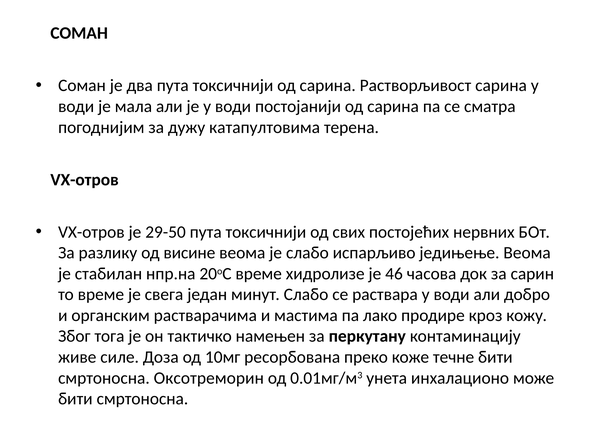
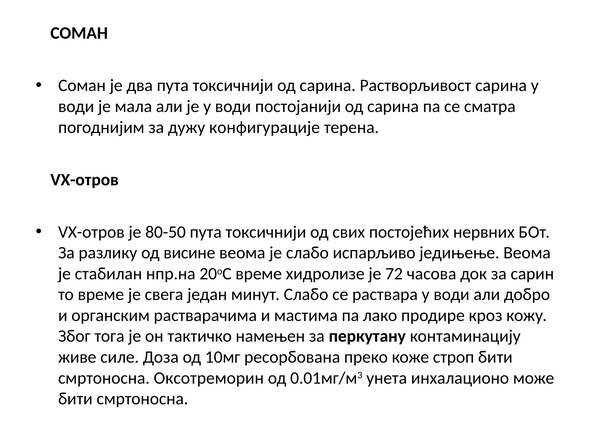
катапултовима: катапултовима -> конфигурације
29-50: 29-50 -> 80-50
46: 46 -> 72
течне: течне -> строп
